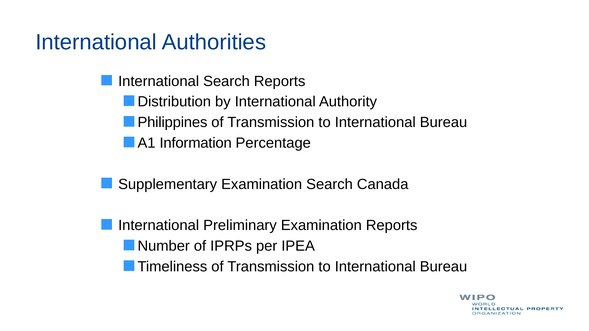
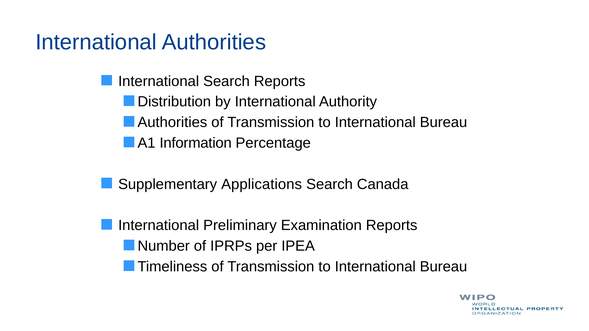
Philippines at (172, 123): Philippines -> Authorities
Supplementary Examination: Examination -> Applications
